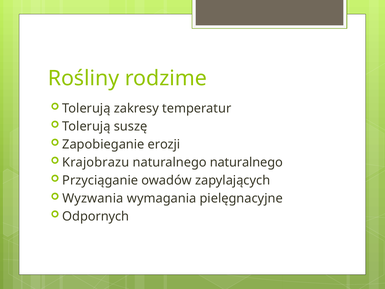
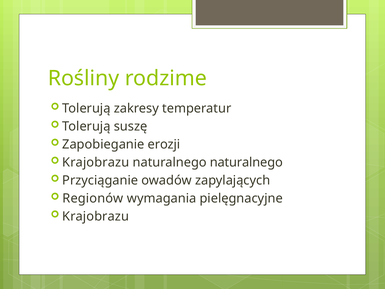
Wyzwania: Wyzwania -> Regionów
Odpornych at (96, 216): Odpornych -> Krajobrazu
